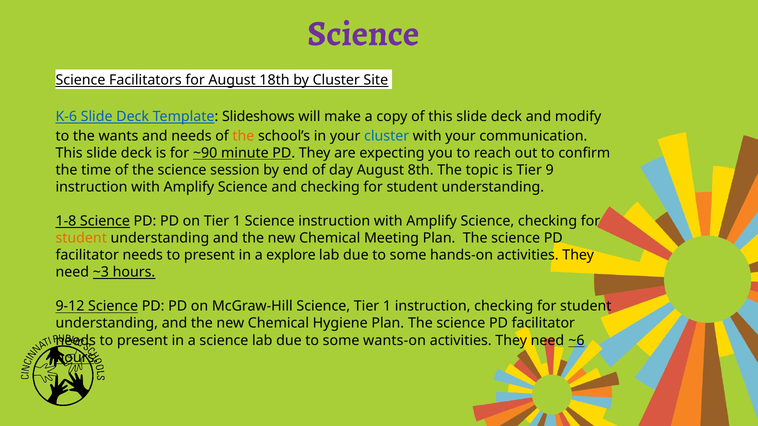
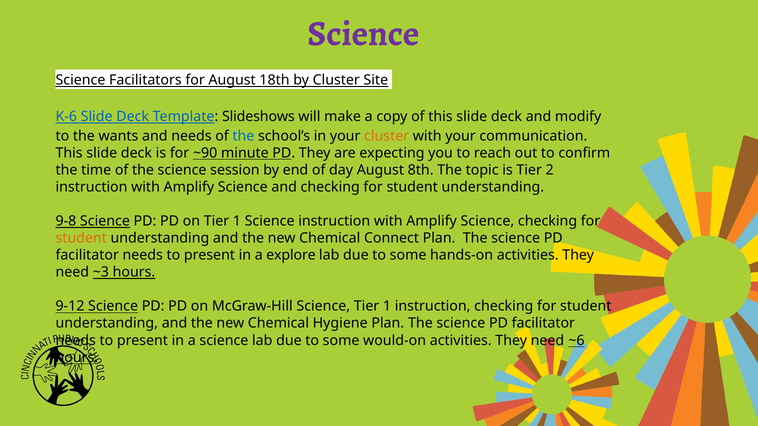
the at (243, 136) colour: orange -> blue
cluster at (387, 136) colour: blue -> orange
9: 9 -> 2
1-8: 1-8 -> 9-8
Meeting: Meeting -> Connect
wants-on: wants-on -> would-on
